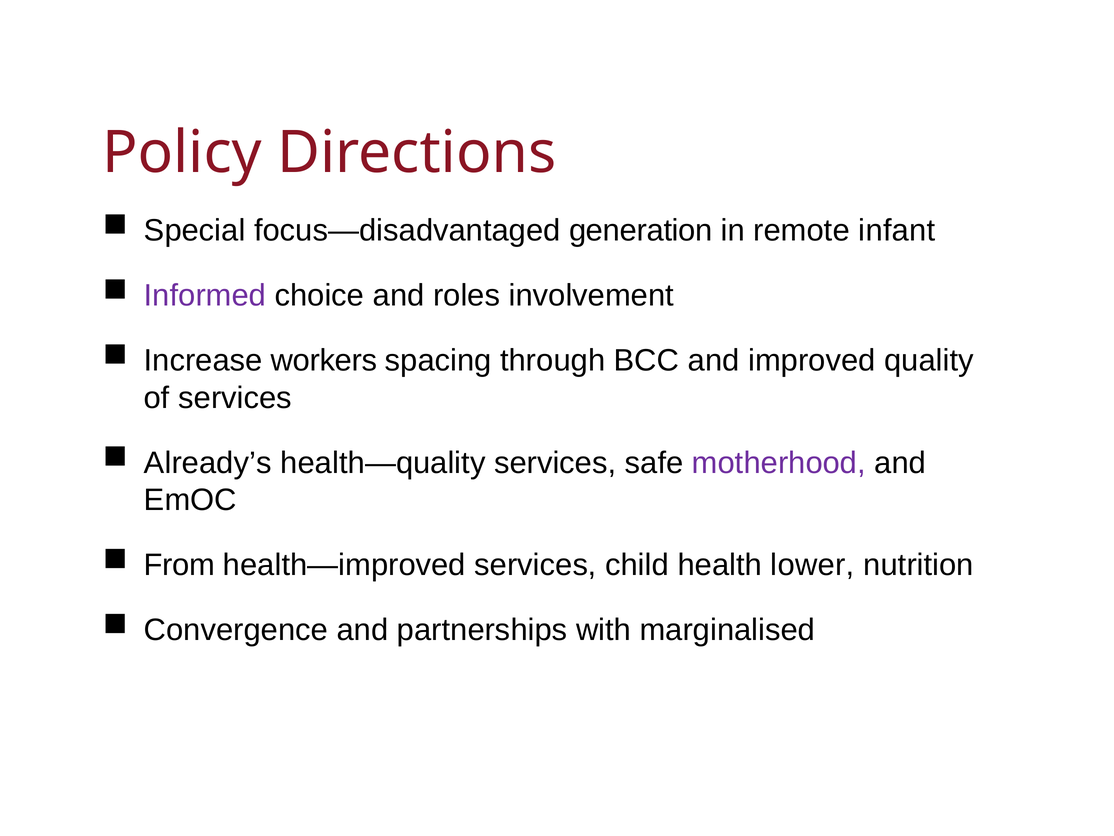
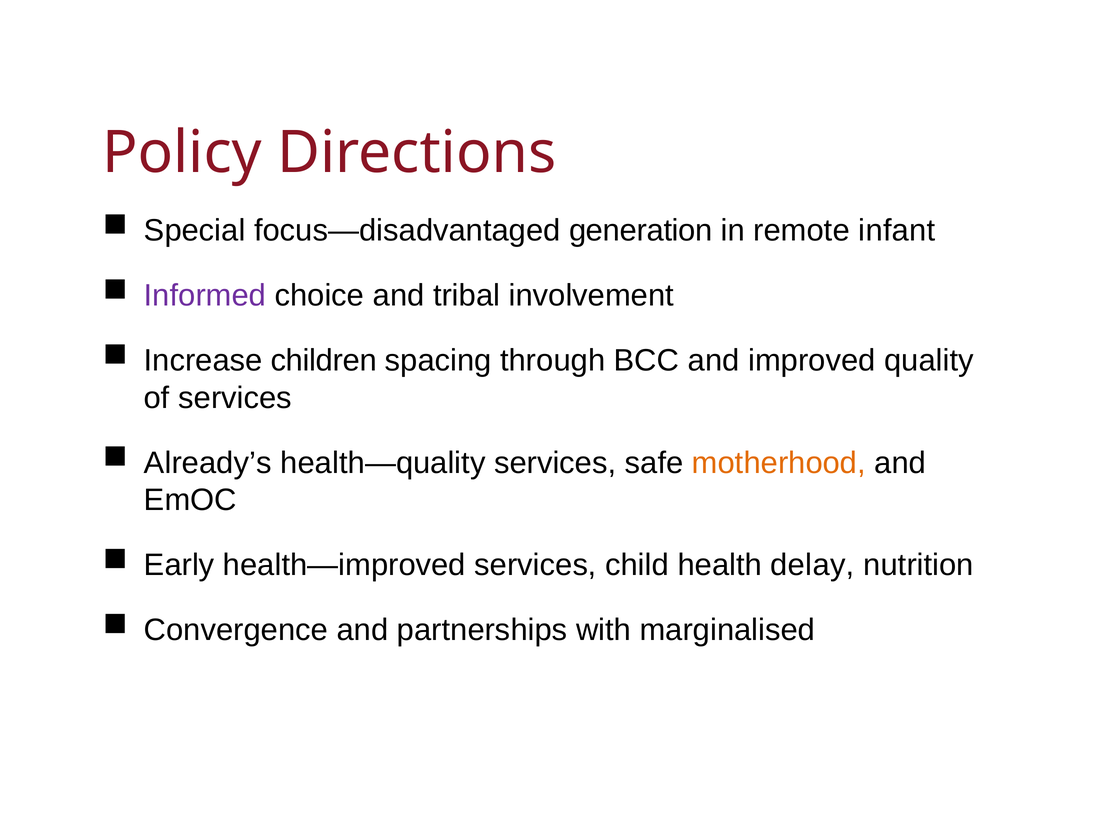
roles: roles -> tribal
workers: workers -> children
motherhood colour: purple -> orange
From: From -> Early
lower: lower -> delay
